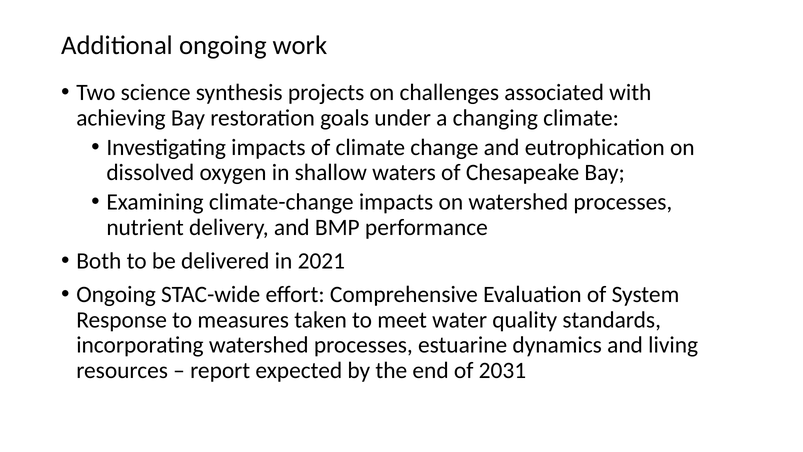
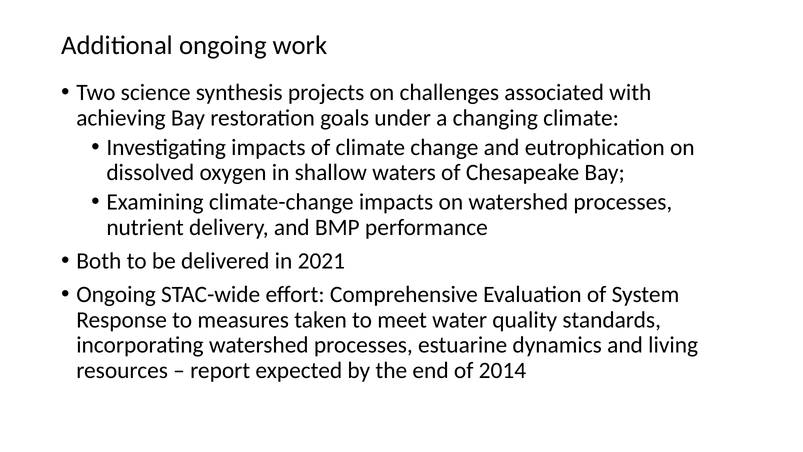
2031: 2031 -> 2014
